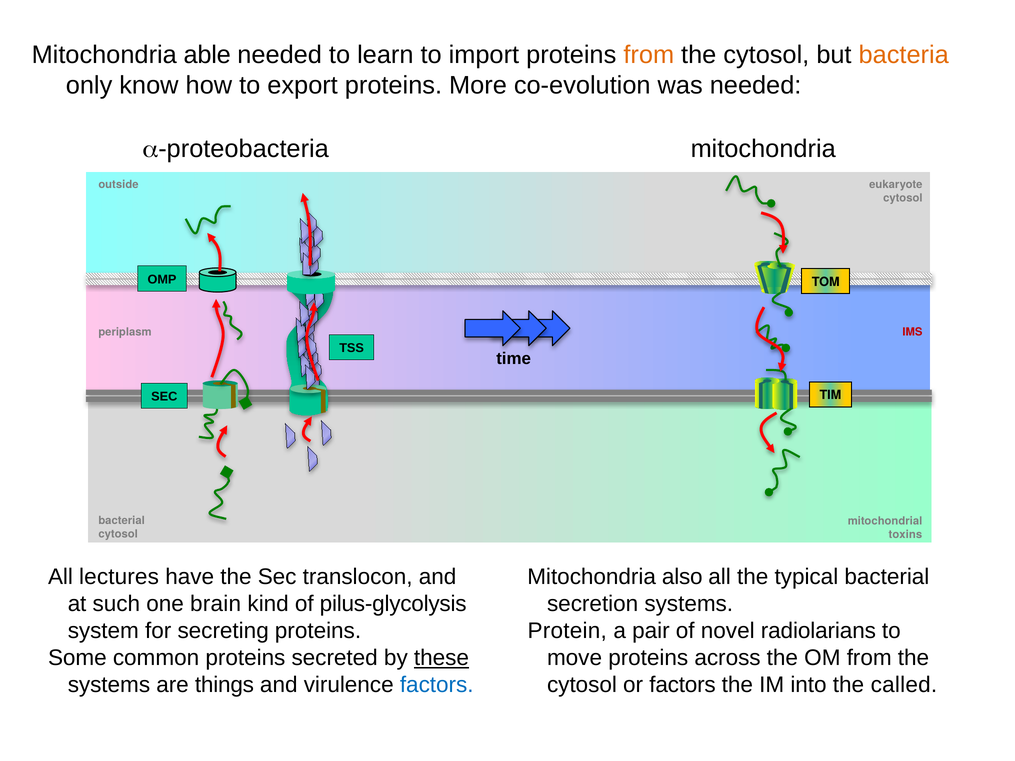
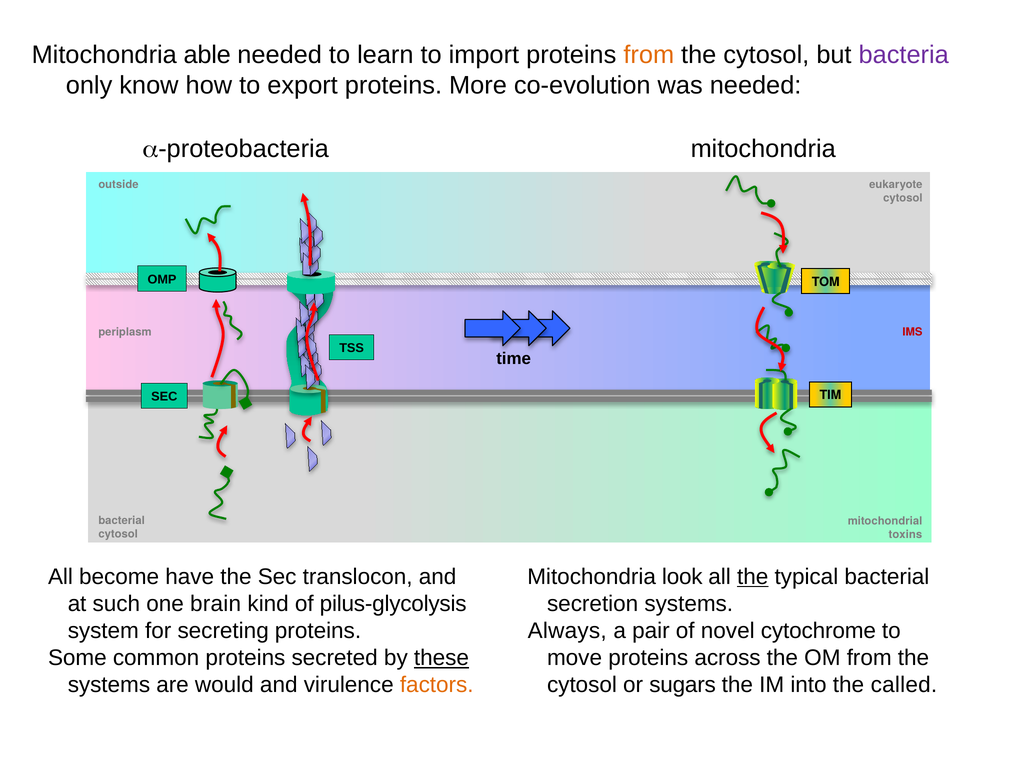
bacteria colour: orange -> purple
lectures: lectures -> become
also: also -> look
the at (753, 577) underline: none -> present
Protein: Protein -> Always
radiolarians: radiolarians -> cytochrome
things: things -> would
factors at (437, 685) colour: blue -> orange
or factors: factors -> sugars
